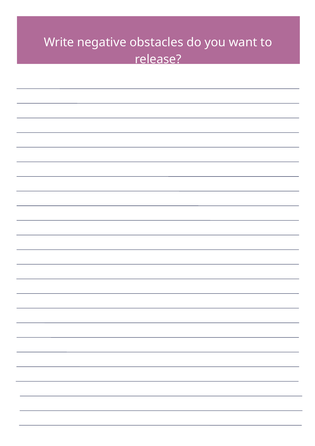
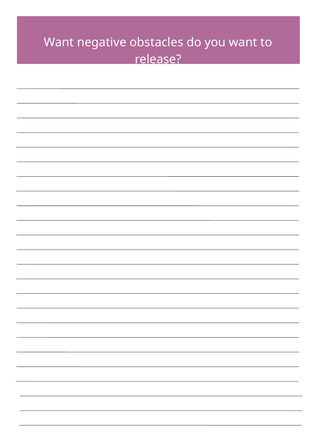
Write at (59, 42): Write -> Want
